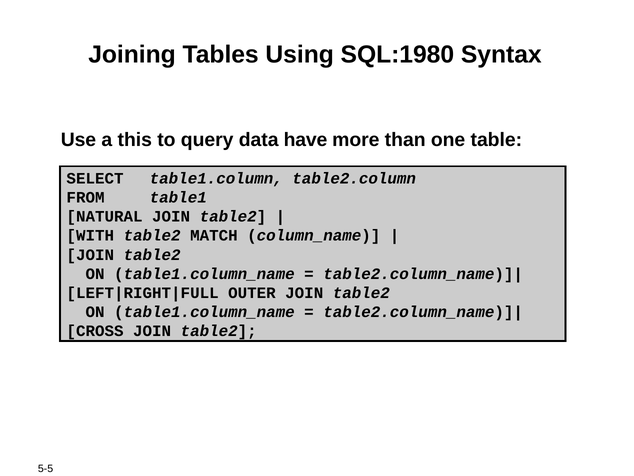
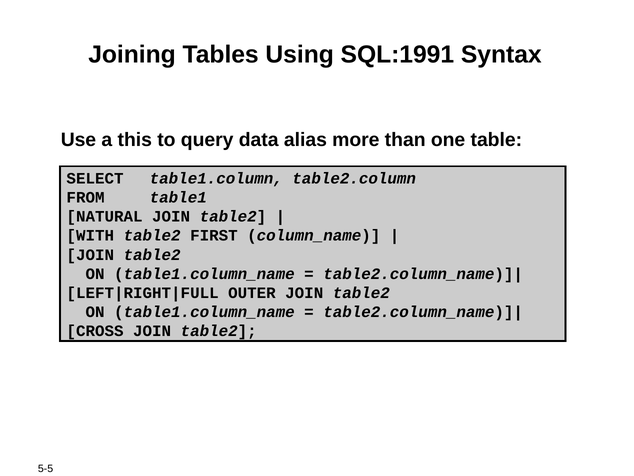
SQL:1980: SQL:1980 -> SQL:1991
have: have -> alias
MATCH: MATCH -> FIRST
